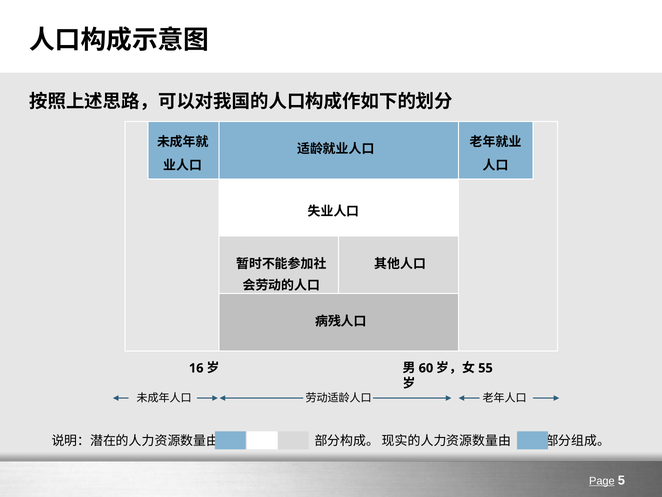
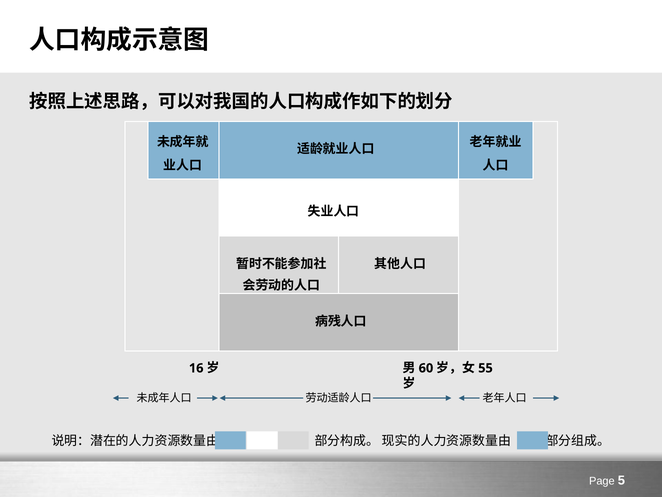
Page underline: present -> none
